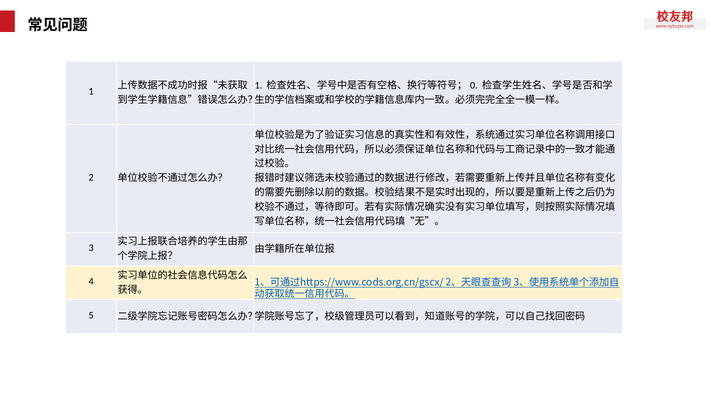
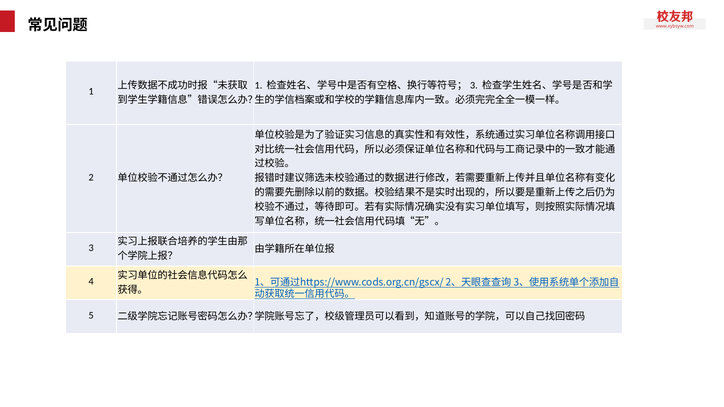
0 at (474, 85): 0 -> 3
